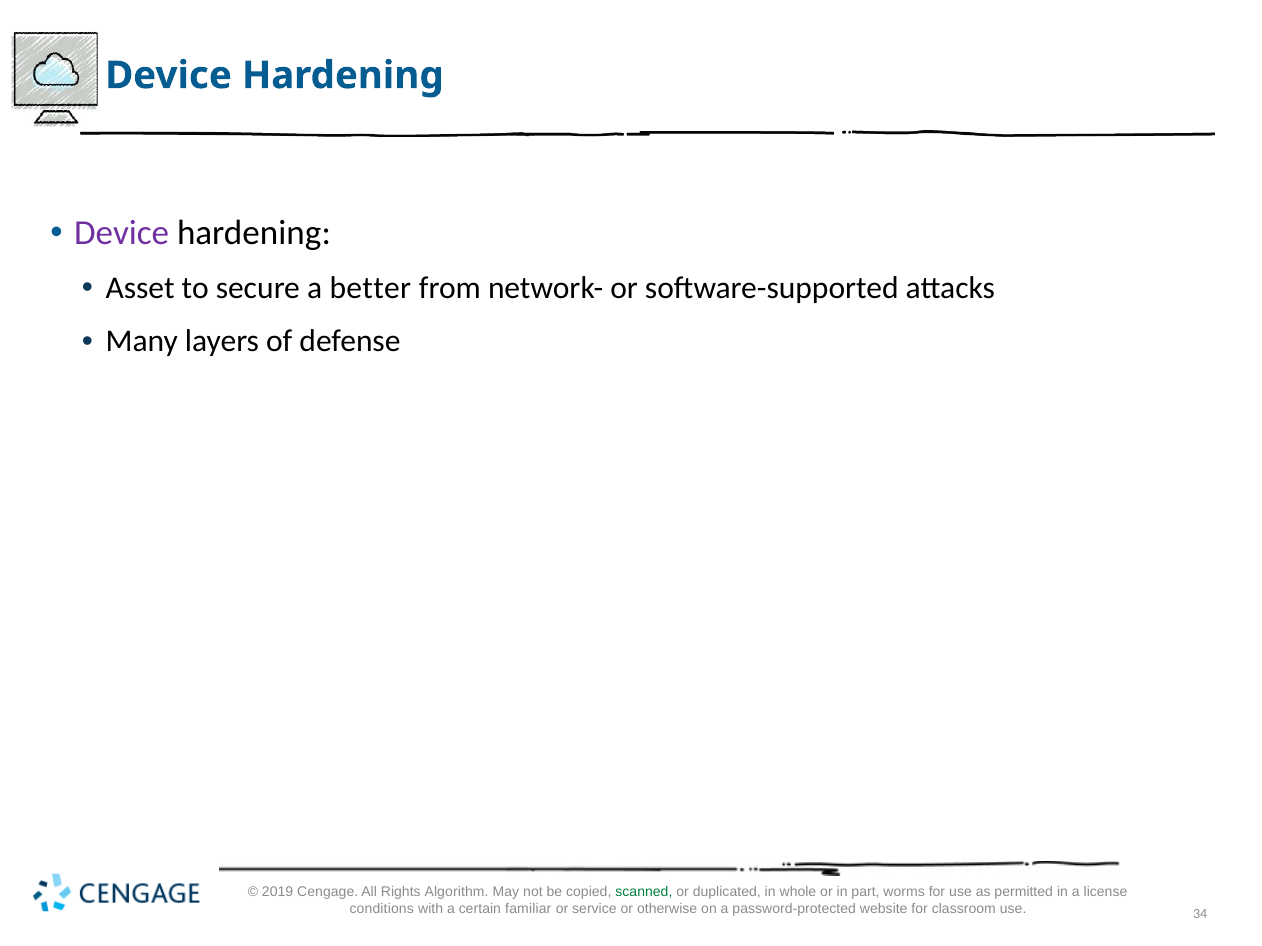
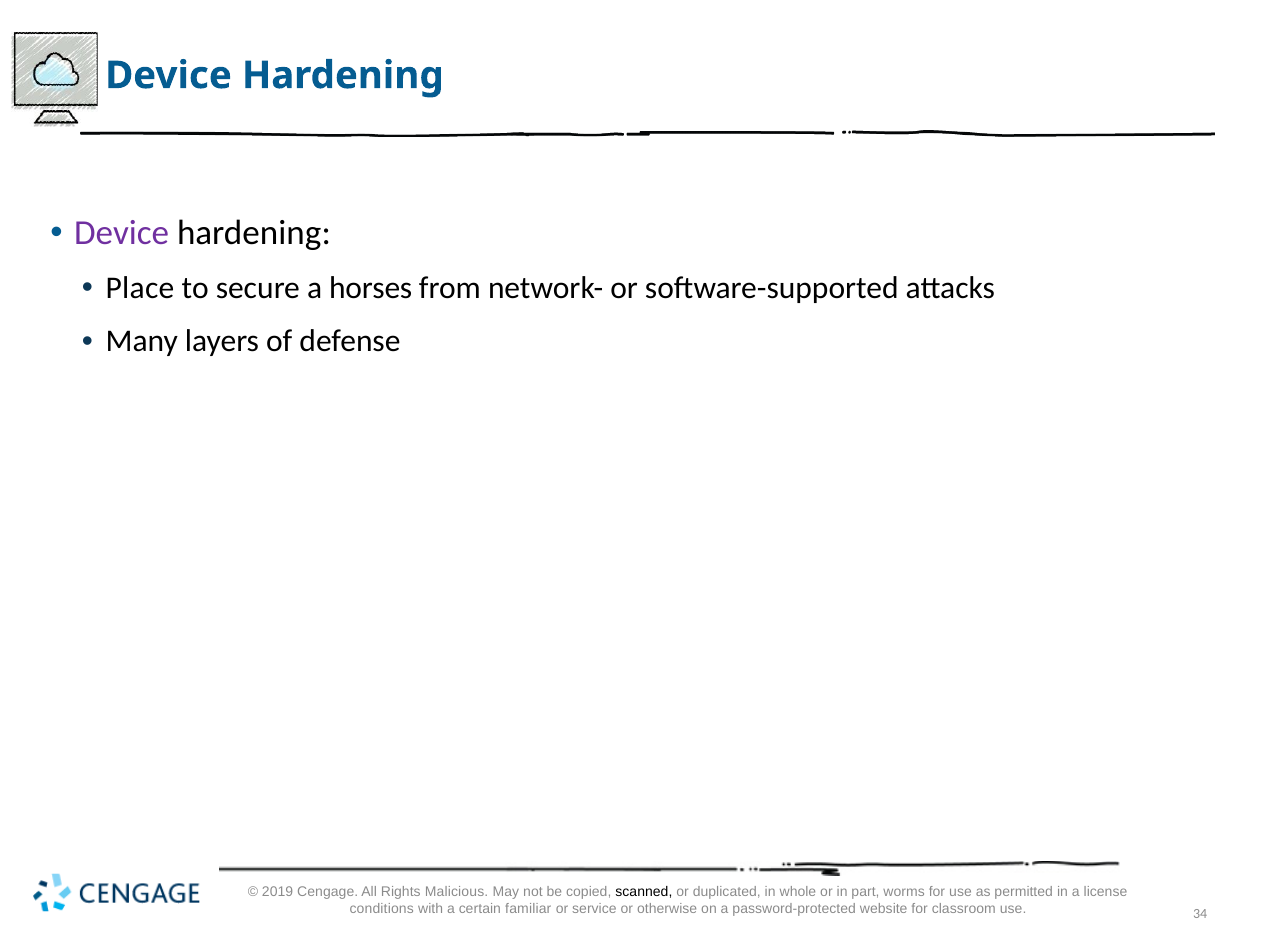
Asset: Asset -> Place
better: better -> horses
Algorithm: Algorithm -> Malicious
scanned colour: green -> black
